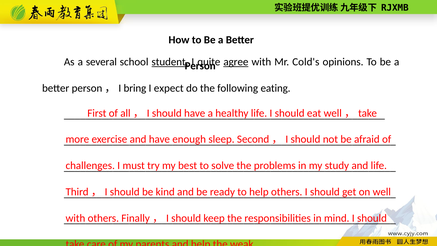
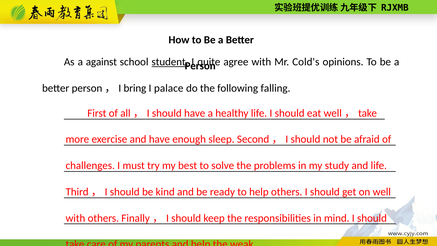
several: several -> against
agree underline: present -> none
expect: expect -> palace
eating: eating -> falling
